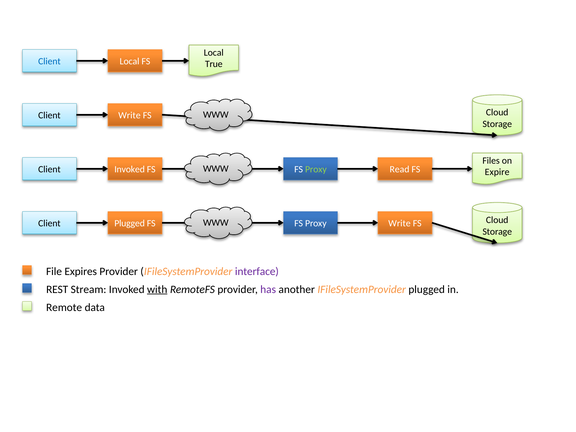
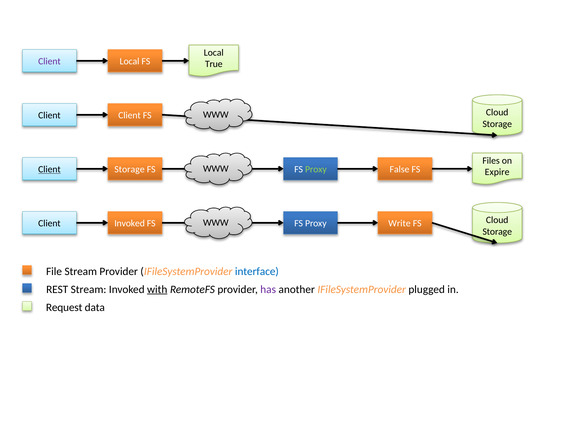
Client at (49, 61) colour: blue -> purple
Write at (129, 115): Write -> Client
Client at (49, 169) underline: none -> present
Invoked at (130, 169): Invoked -> Storage
Read: Read -> False
Plugged at (130, 223): Plugged -> Invoked
File Expires: Expires -> Stream
interface colour: purple -> blue
Remote: Remote -> Request
